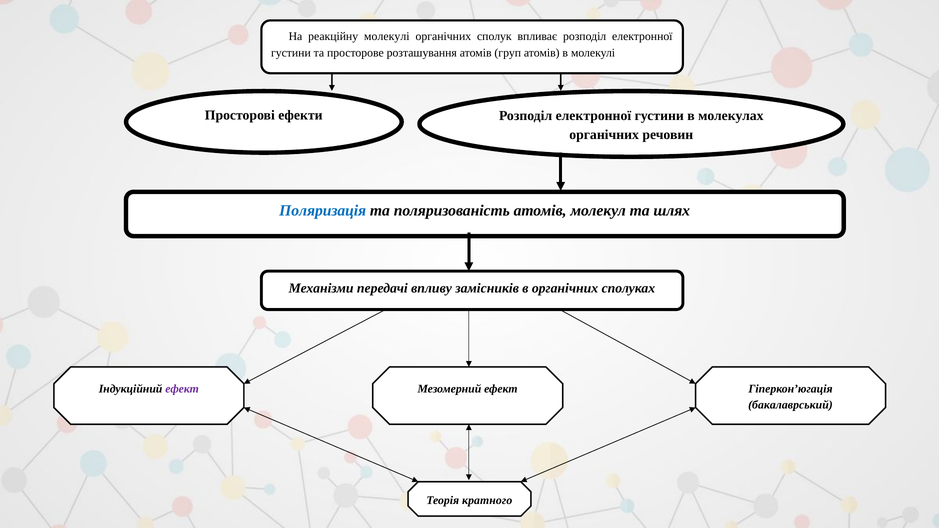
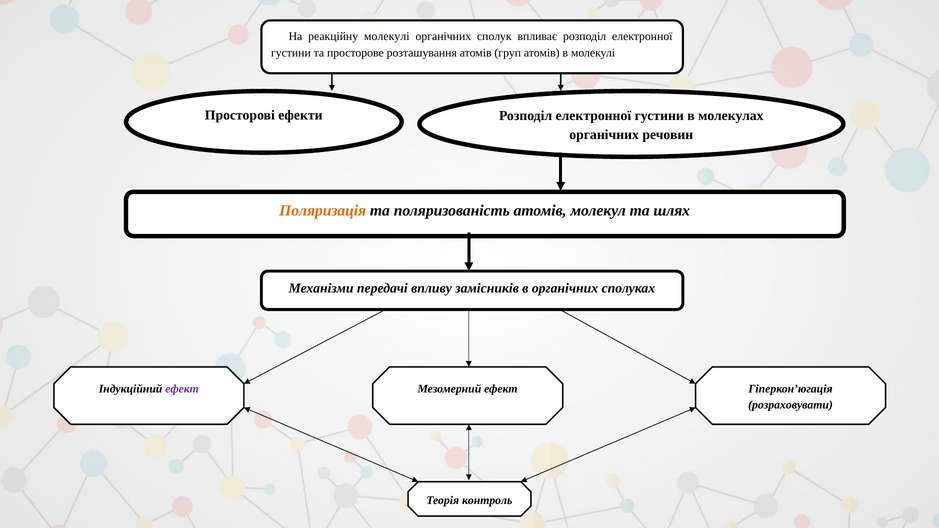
Поляризація colour: blue -> orange
бакалаврський: бакалаврський -> розраховувати
кратного: кратного -> контроль
